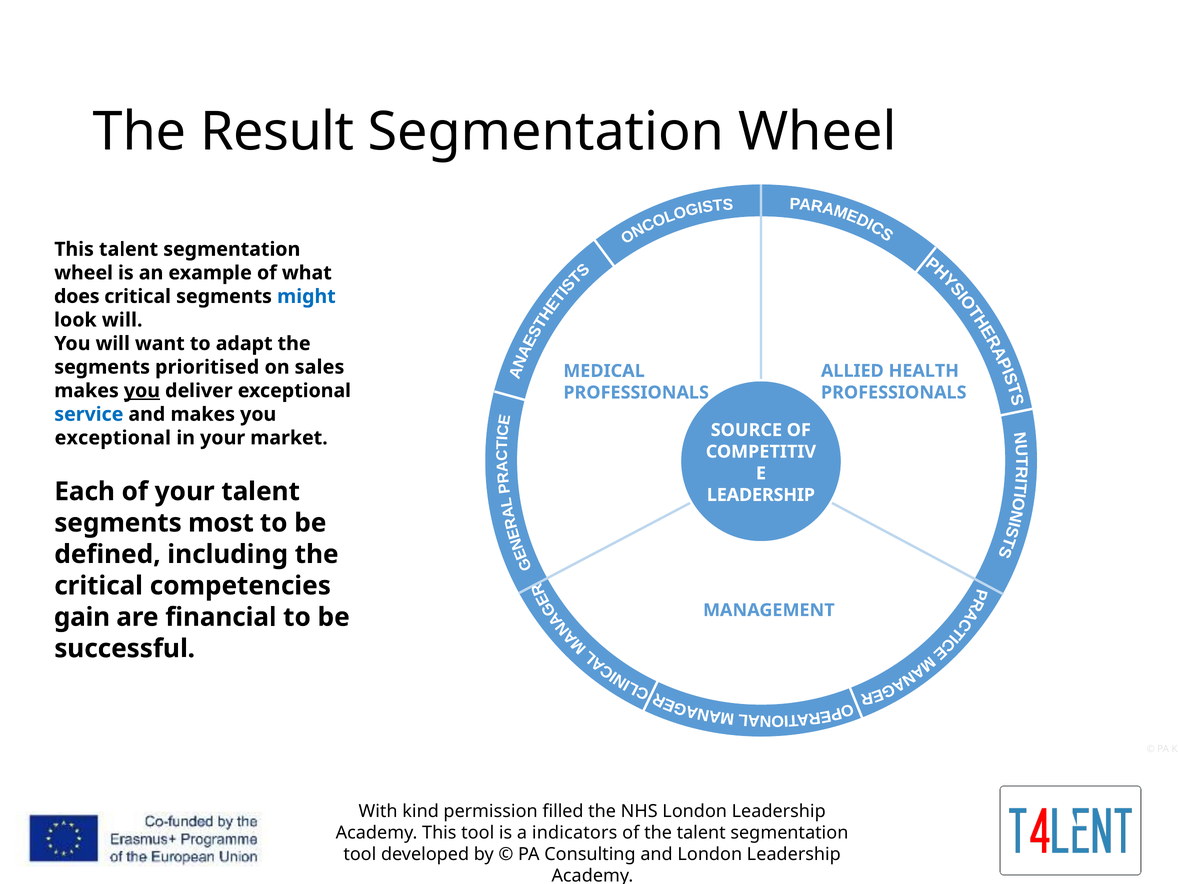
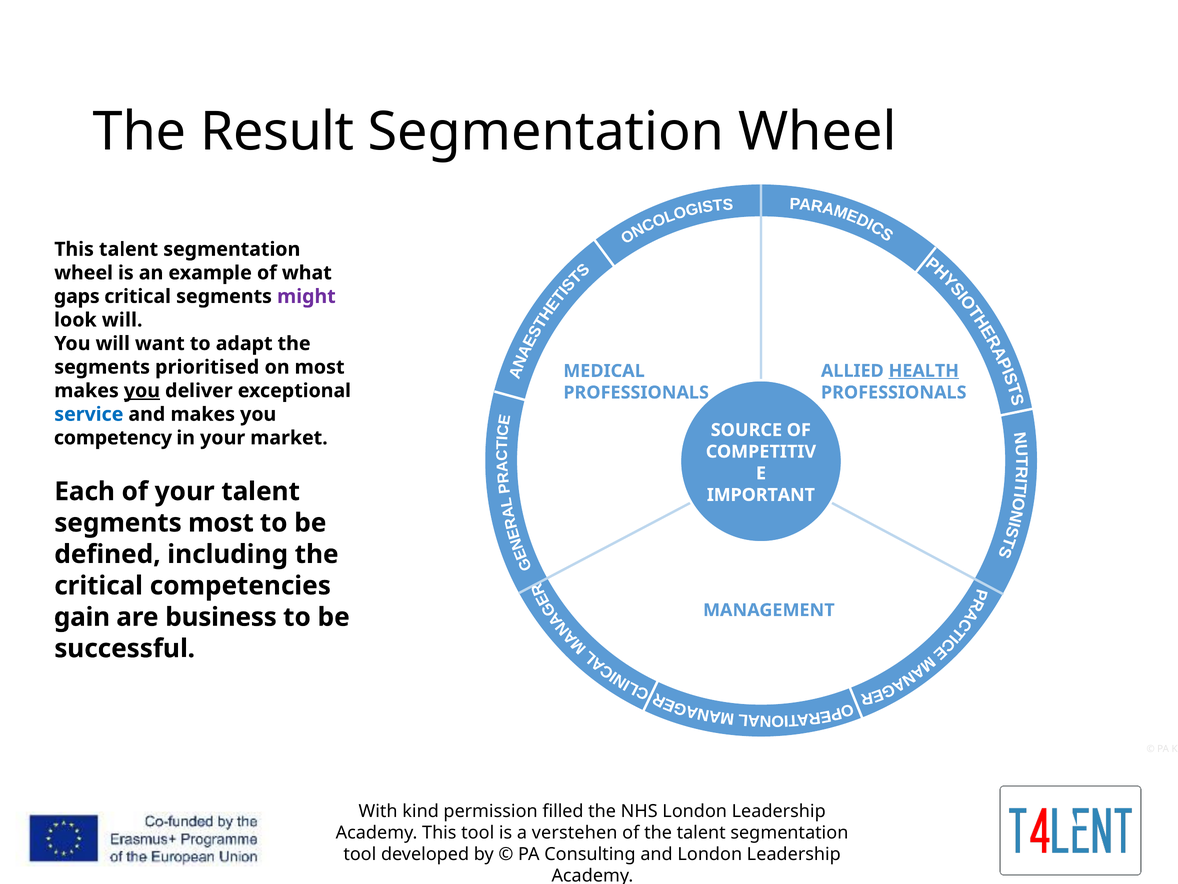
does: does -> gaps
might colour: blue -> purple
on sales: sales -> most
HEALTH underline: none -> present
exceptional at (113, 438): exceptional -> competency
LEADERSHIP at (761, 495): LEADERSHIP -> IMPORTANT
financial: financial -> business
indicators: indicators -> verstehen
